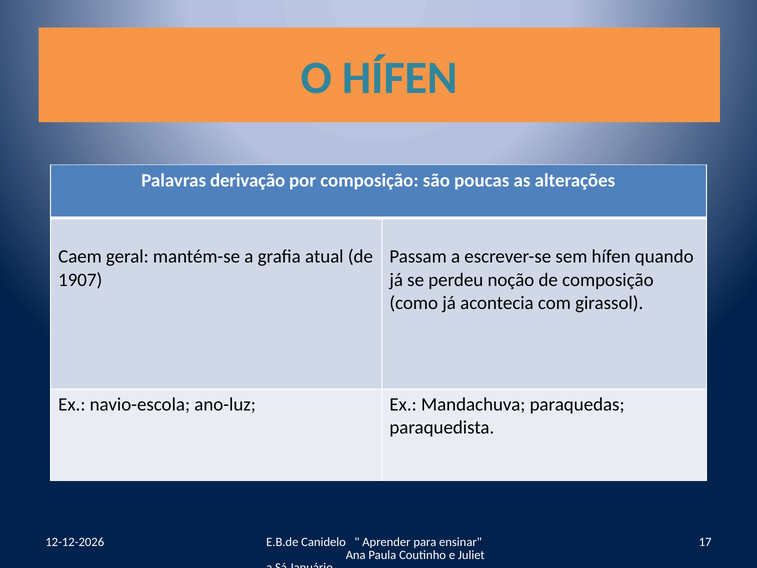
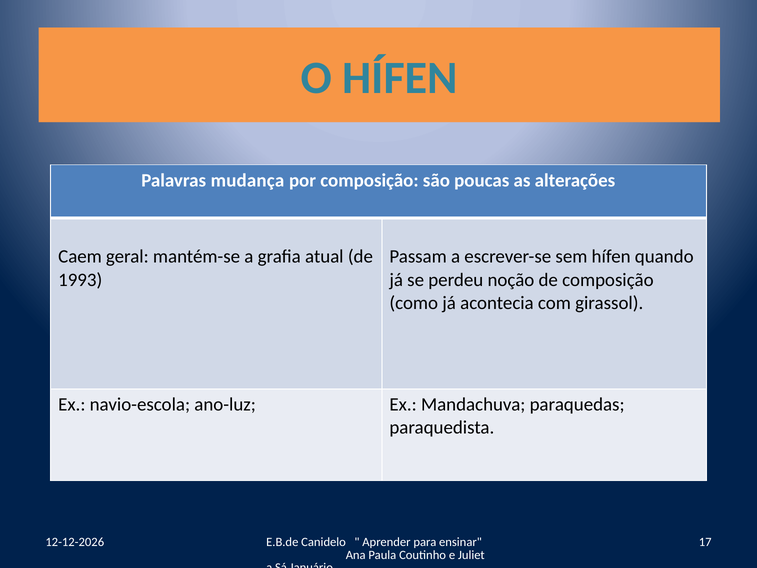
derivação: derivação -> mudança
1907: 1907 -> 1993
